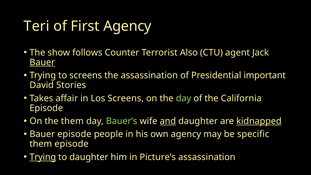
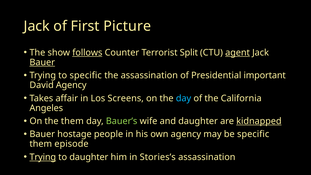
Teri at (37, 26): Teri -> Jack
First Agency: Agency -> Picture
follows underline: none -> present
Also: Also -> Split
agent underline: none -> present
to screens: screens -> specific
David Stories: Stories -> Agency
day at (184, 98) colour: light green -> light blue
Episode at (46, 108): Episode -> Angeles
and underline: present -> none
Bauer episode: episode -> hostage
Picture’s: Picture’s -> Stories’s
